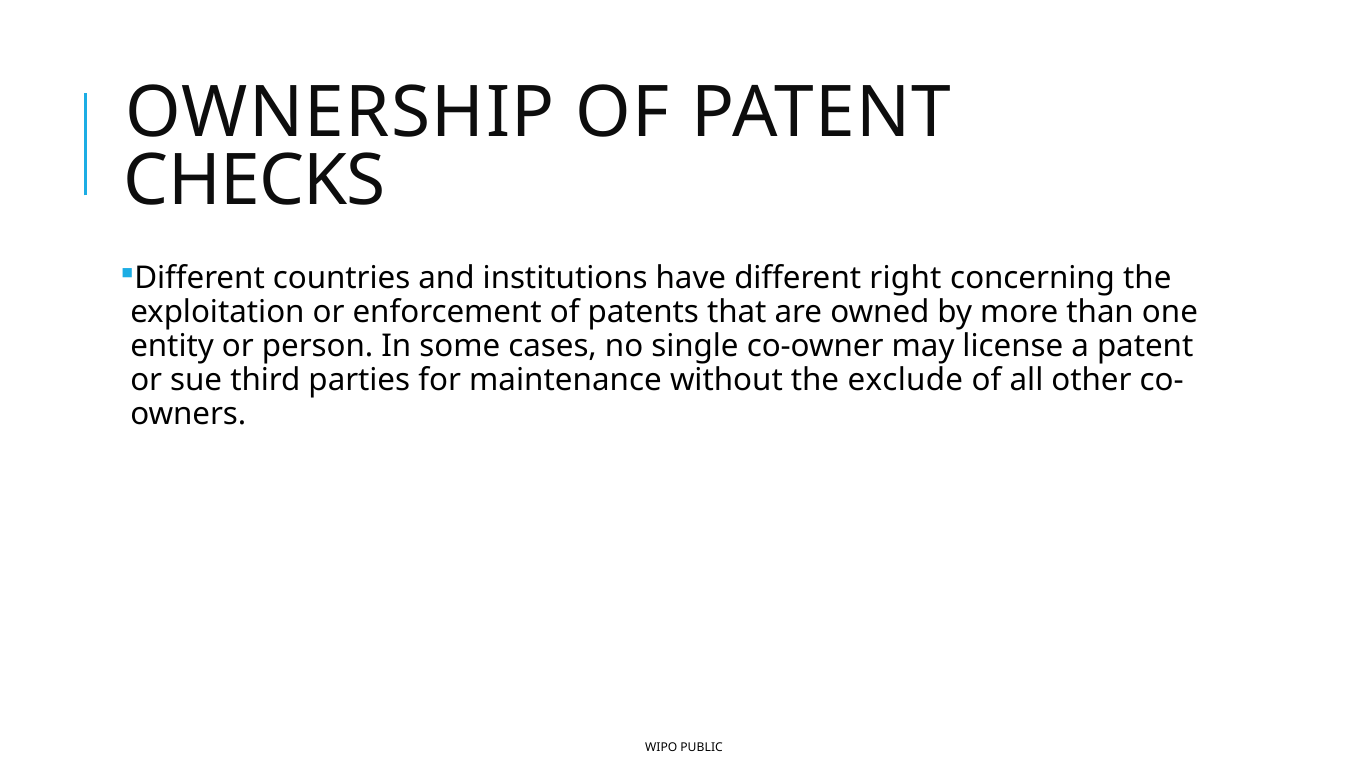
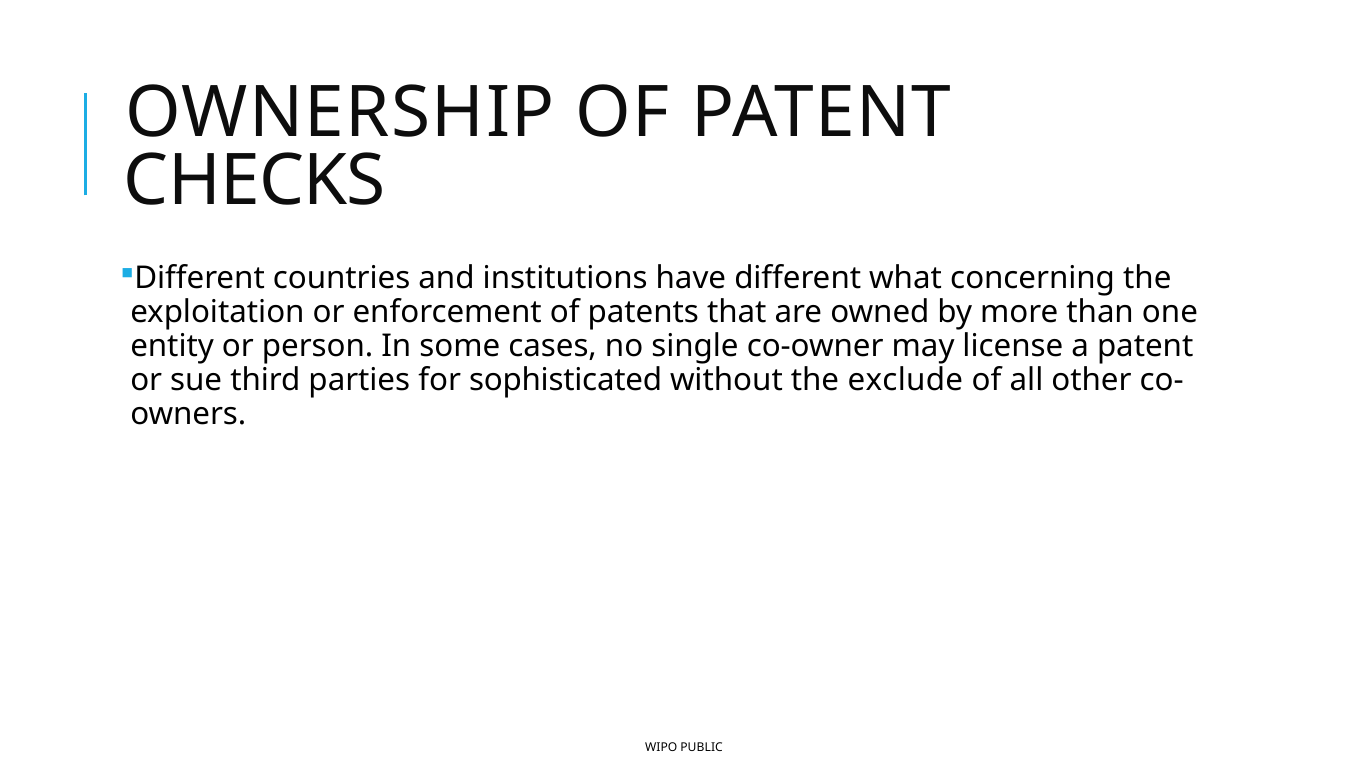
right: right -> what
maintenance: maintenance -> sophisticated
